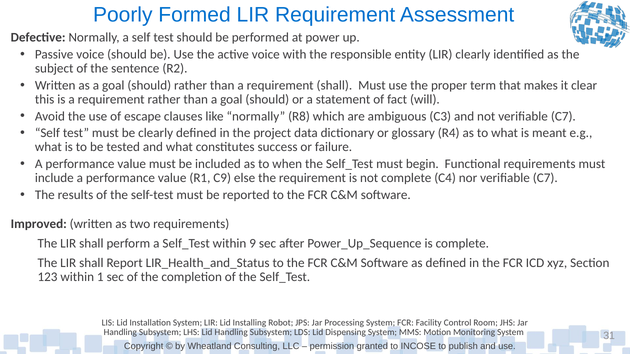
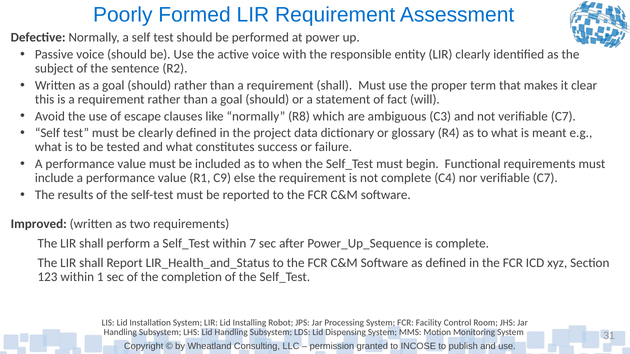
9: 9 -> 7
